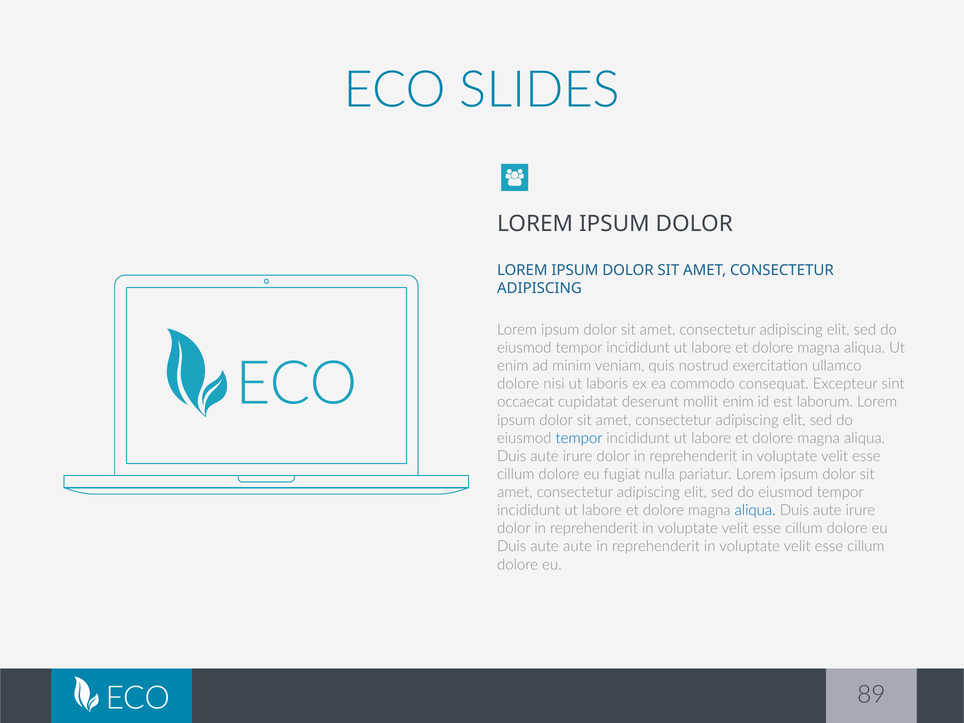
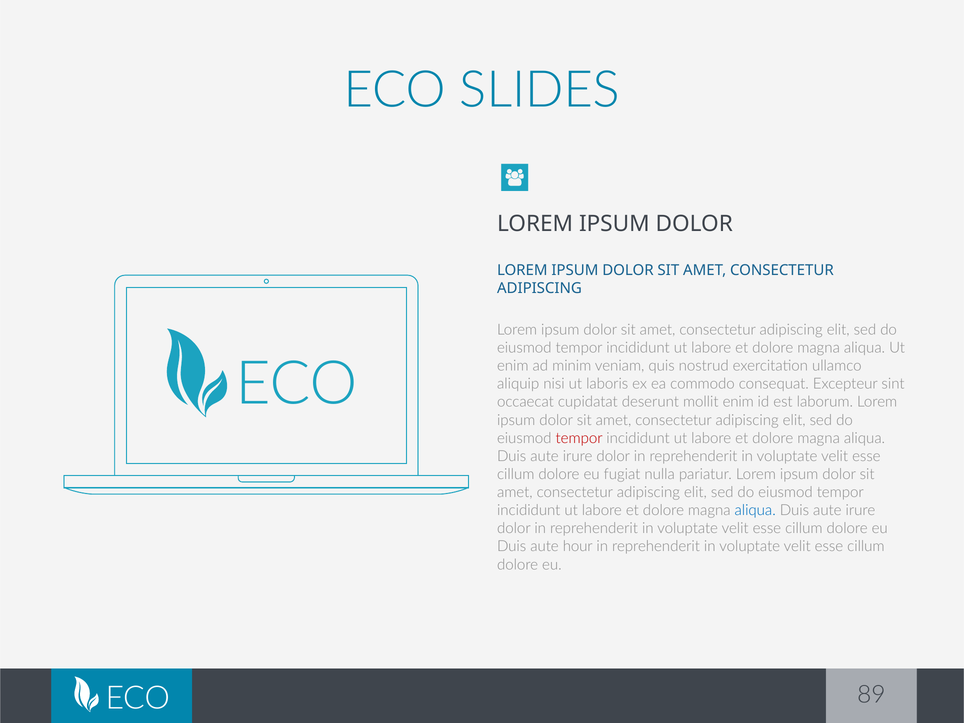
dolore at (518, 384): dolore -> aliquip
tempor at (579, 438) colour: blue -> red
aute aute: aute -> hour
